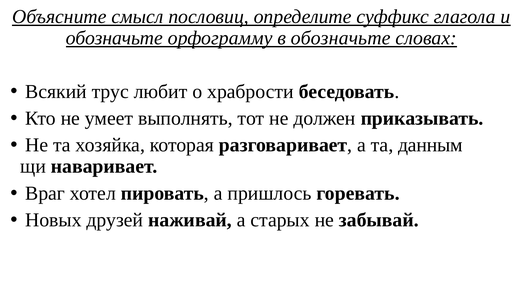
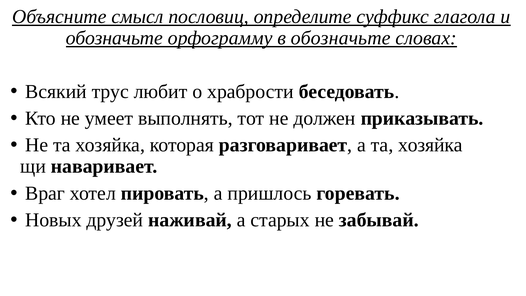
а та данным: данным -> хозяйка
